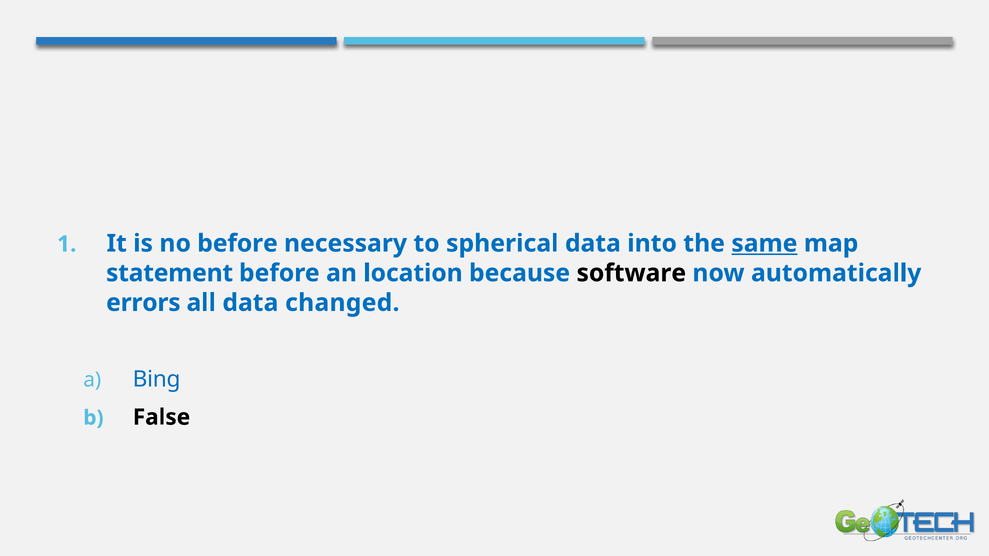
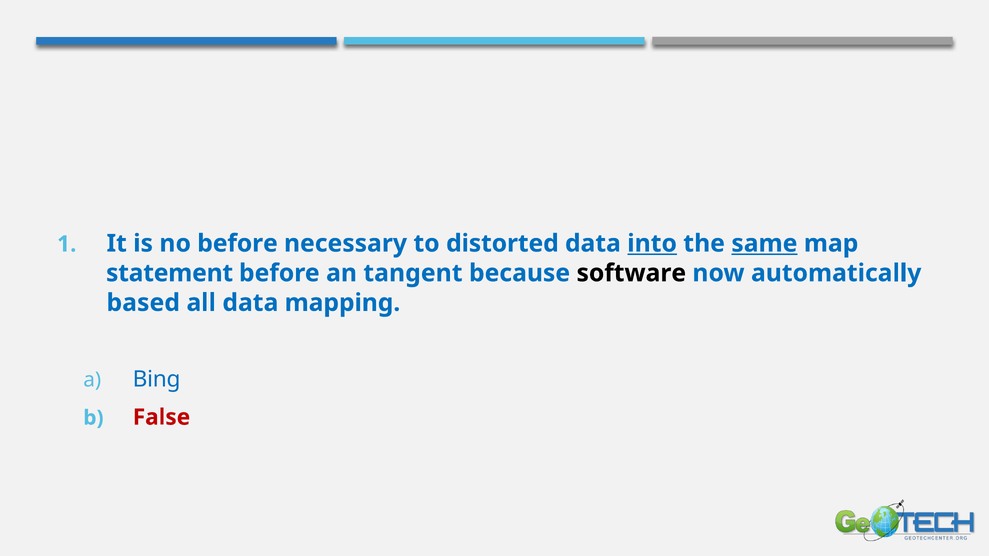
spherical: spherical -> distorted
into underline: none -> present
location: location -> tangent
errors: errors -> based
changed: changed -> mapping
False colour: black -> red
